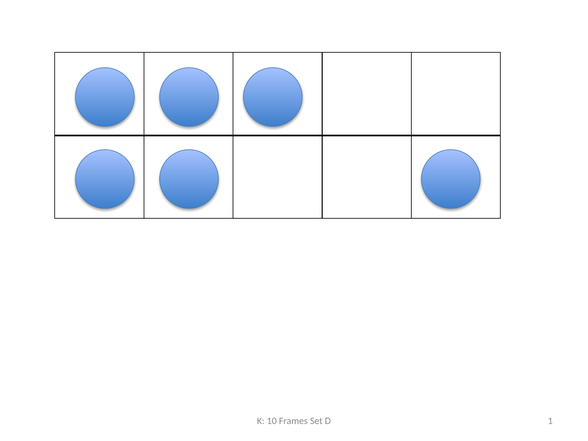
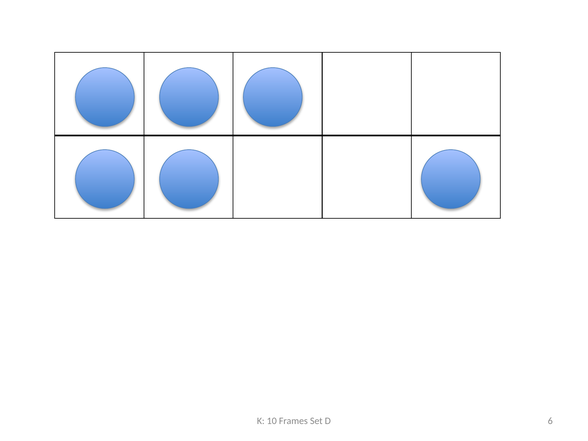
1: 1 -> 6
